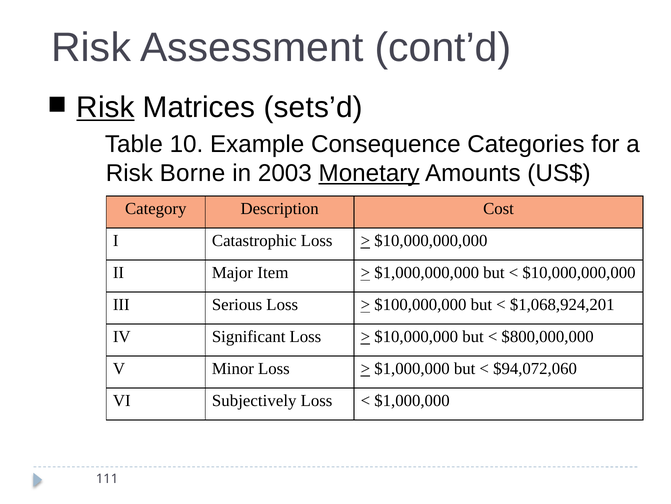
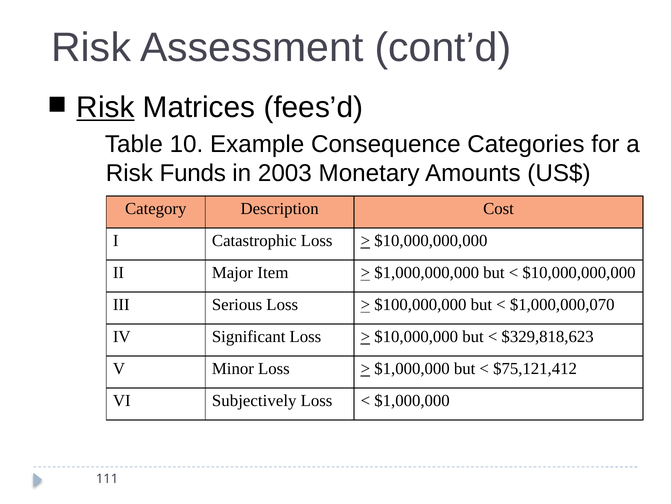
sets’d: sets’d -> fees’d
Borne: Borne -> Funds
Monetary underline: present -> none
$1,068,924,201: $1,068,924,201 -> $1,000,000,070
$800,000,000: $800,000,000 -> $329,818,623
$94,072,060: $94,072,060 -> $75,121,412
